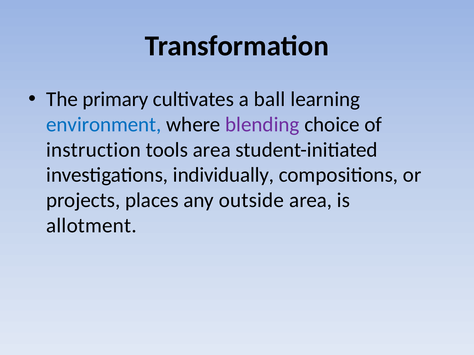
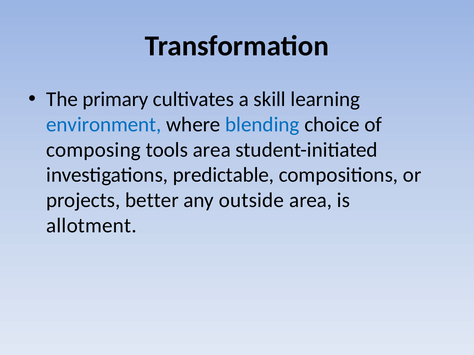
ball: ball -> skill
blending colour: purple -> blue
instruction: instruction -> composing
individually: individually -> predictable
places: places -> better
